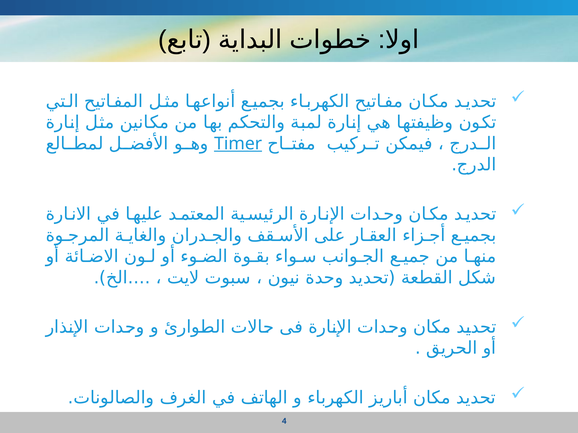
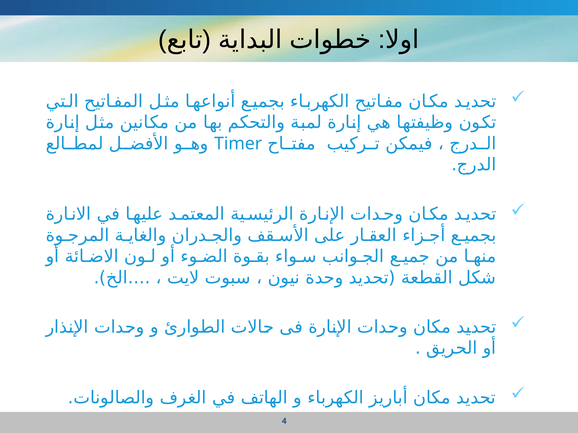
Timer underline: present -> none
